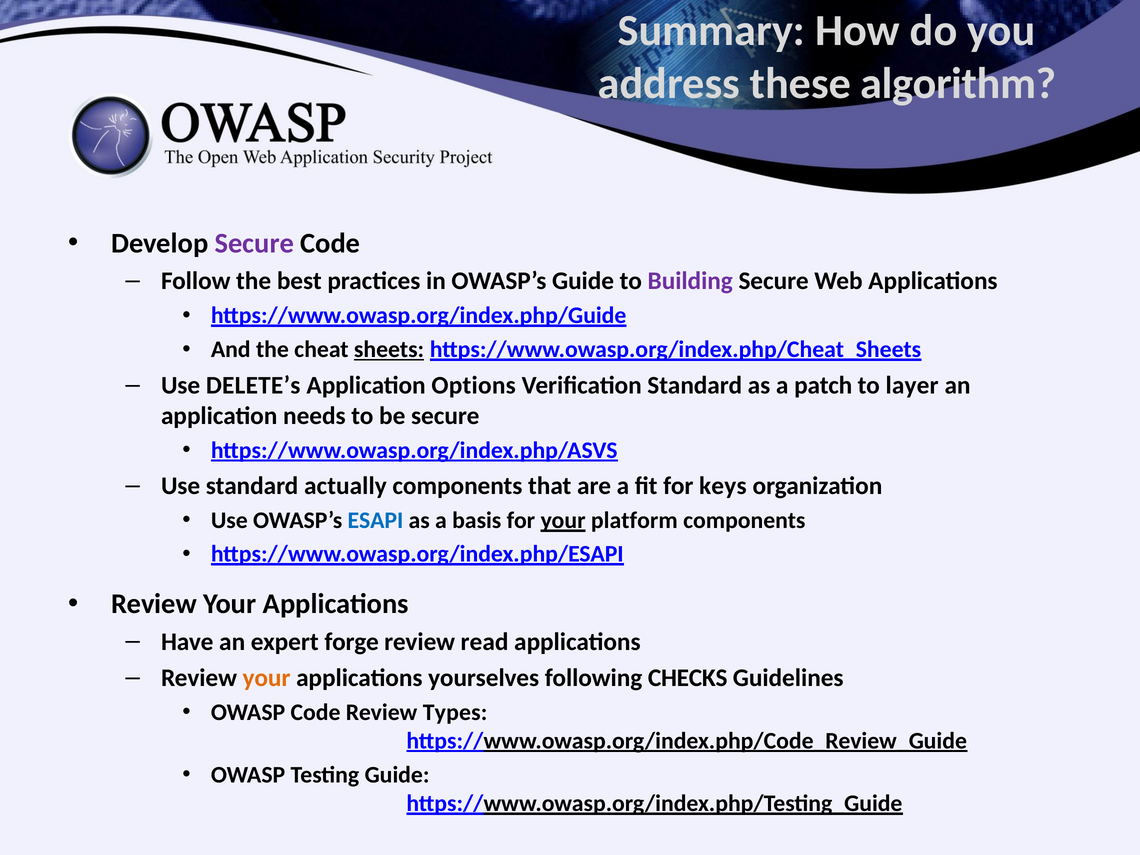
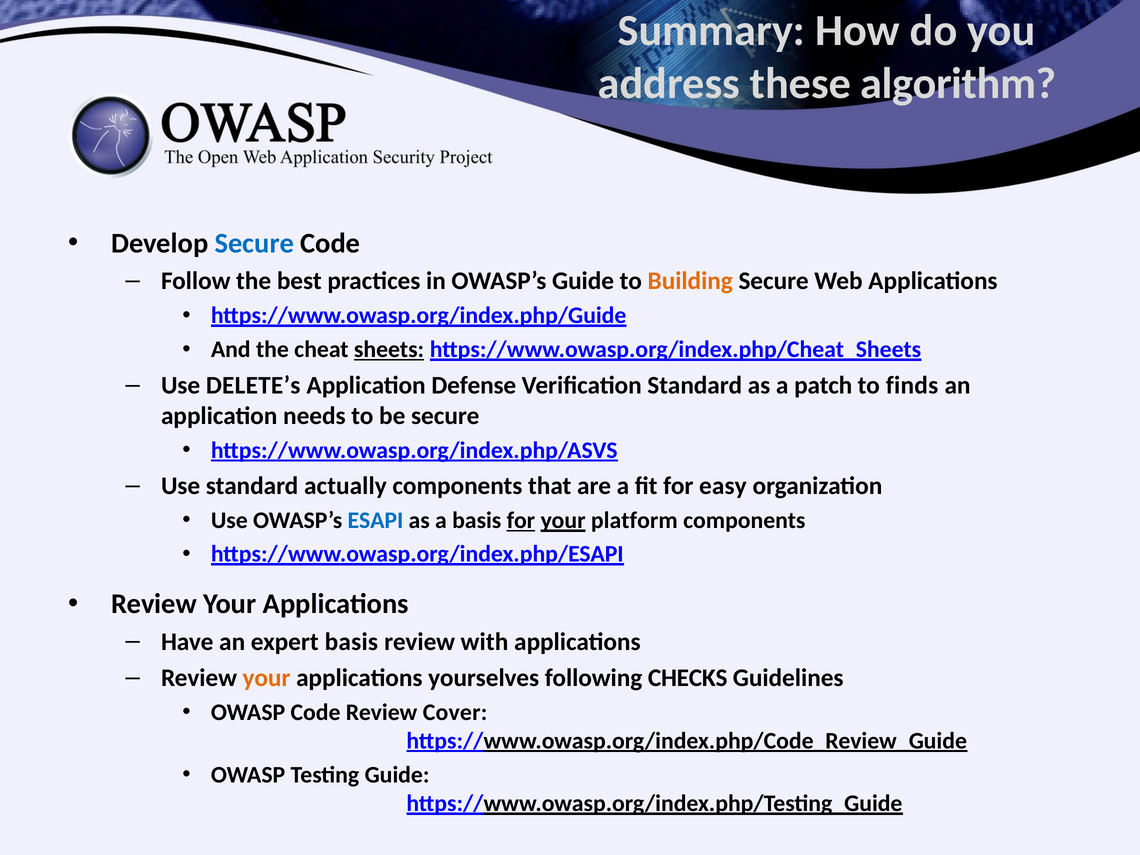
Secure at (254, 243) colour: purple -> blue
Building colour: purple -> orange
Options: Options -> Defense
layer: layer -> finds
keys: keys -> easy
for at (521, 520) underline: none -> present
expert forge: forge -> basis
read: read -> with
Types: Types -> Cover
